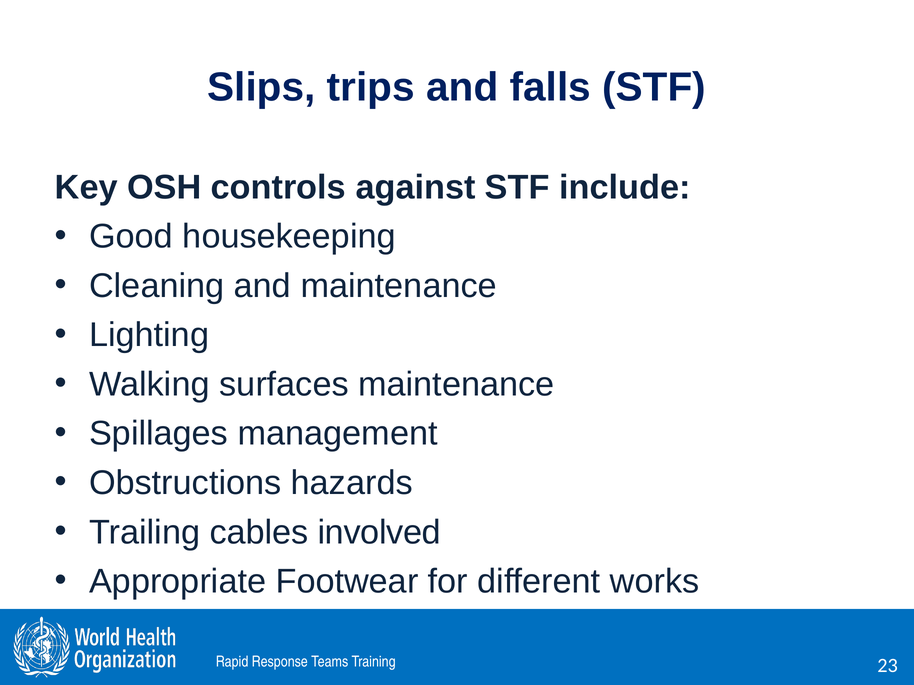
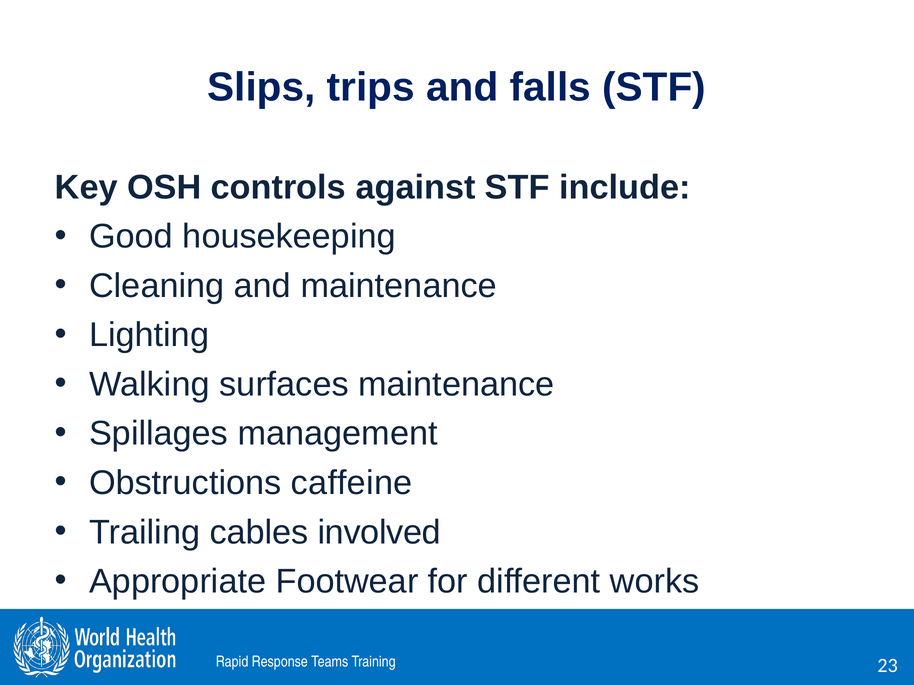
hazards: hazards -> caffeine
